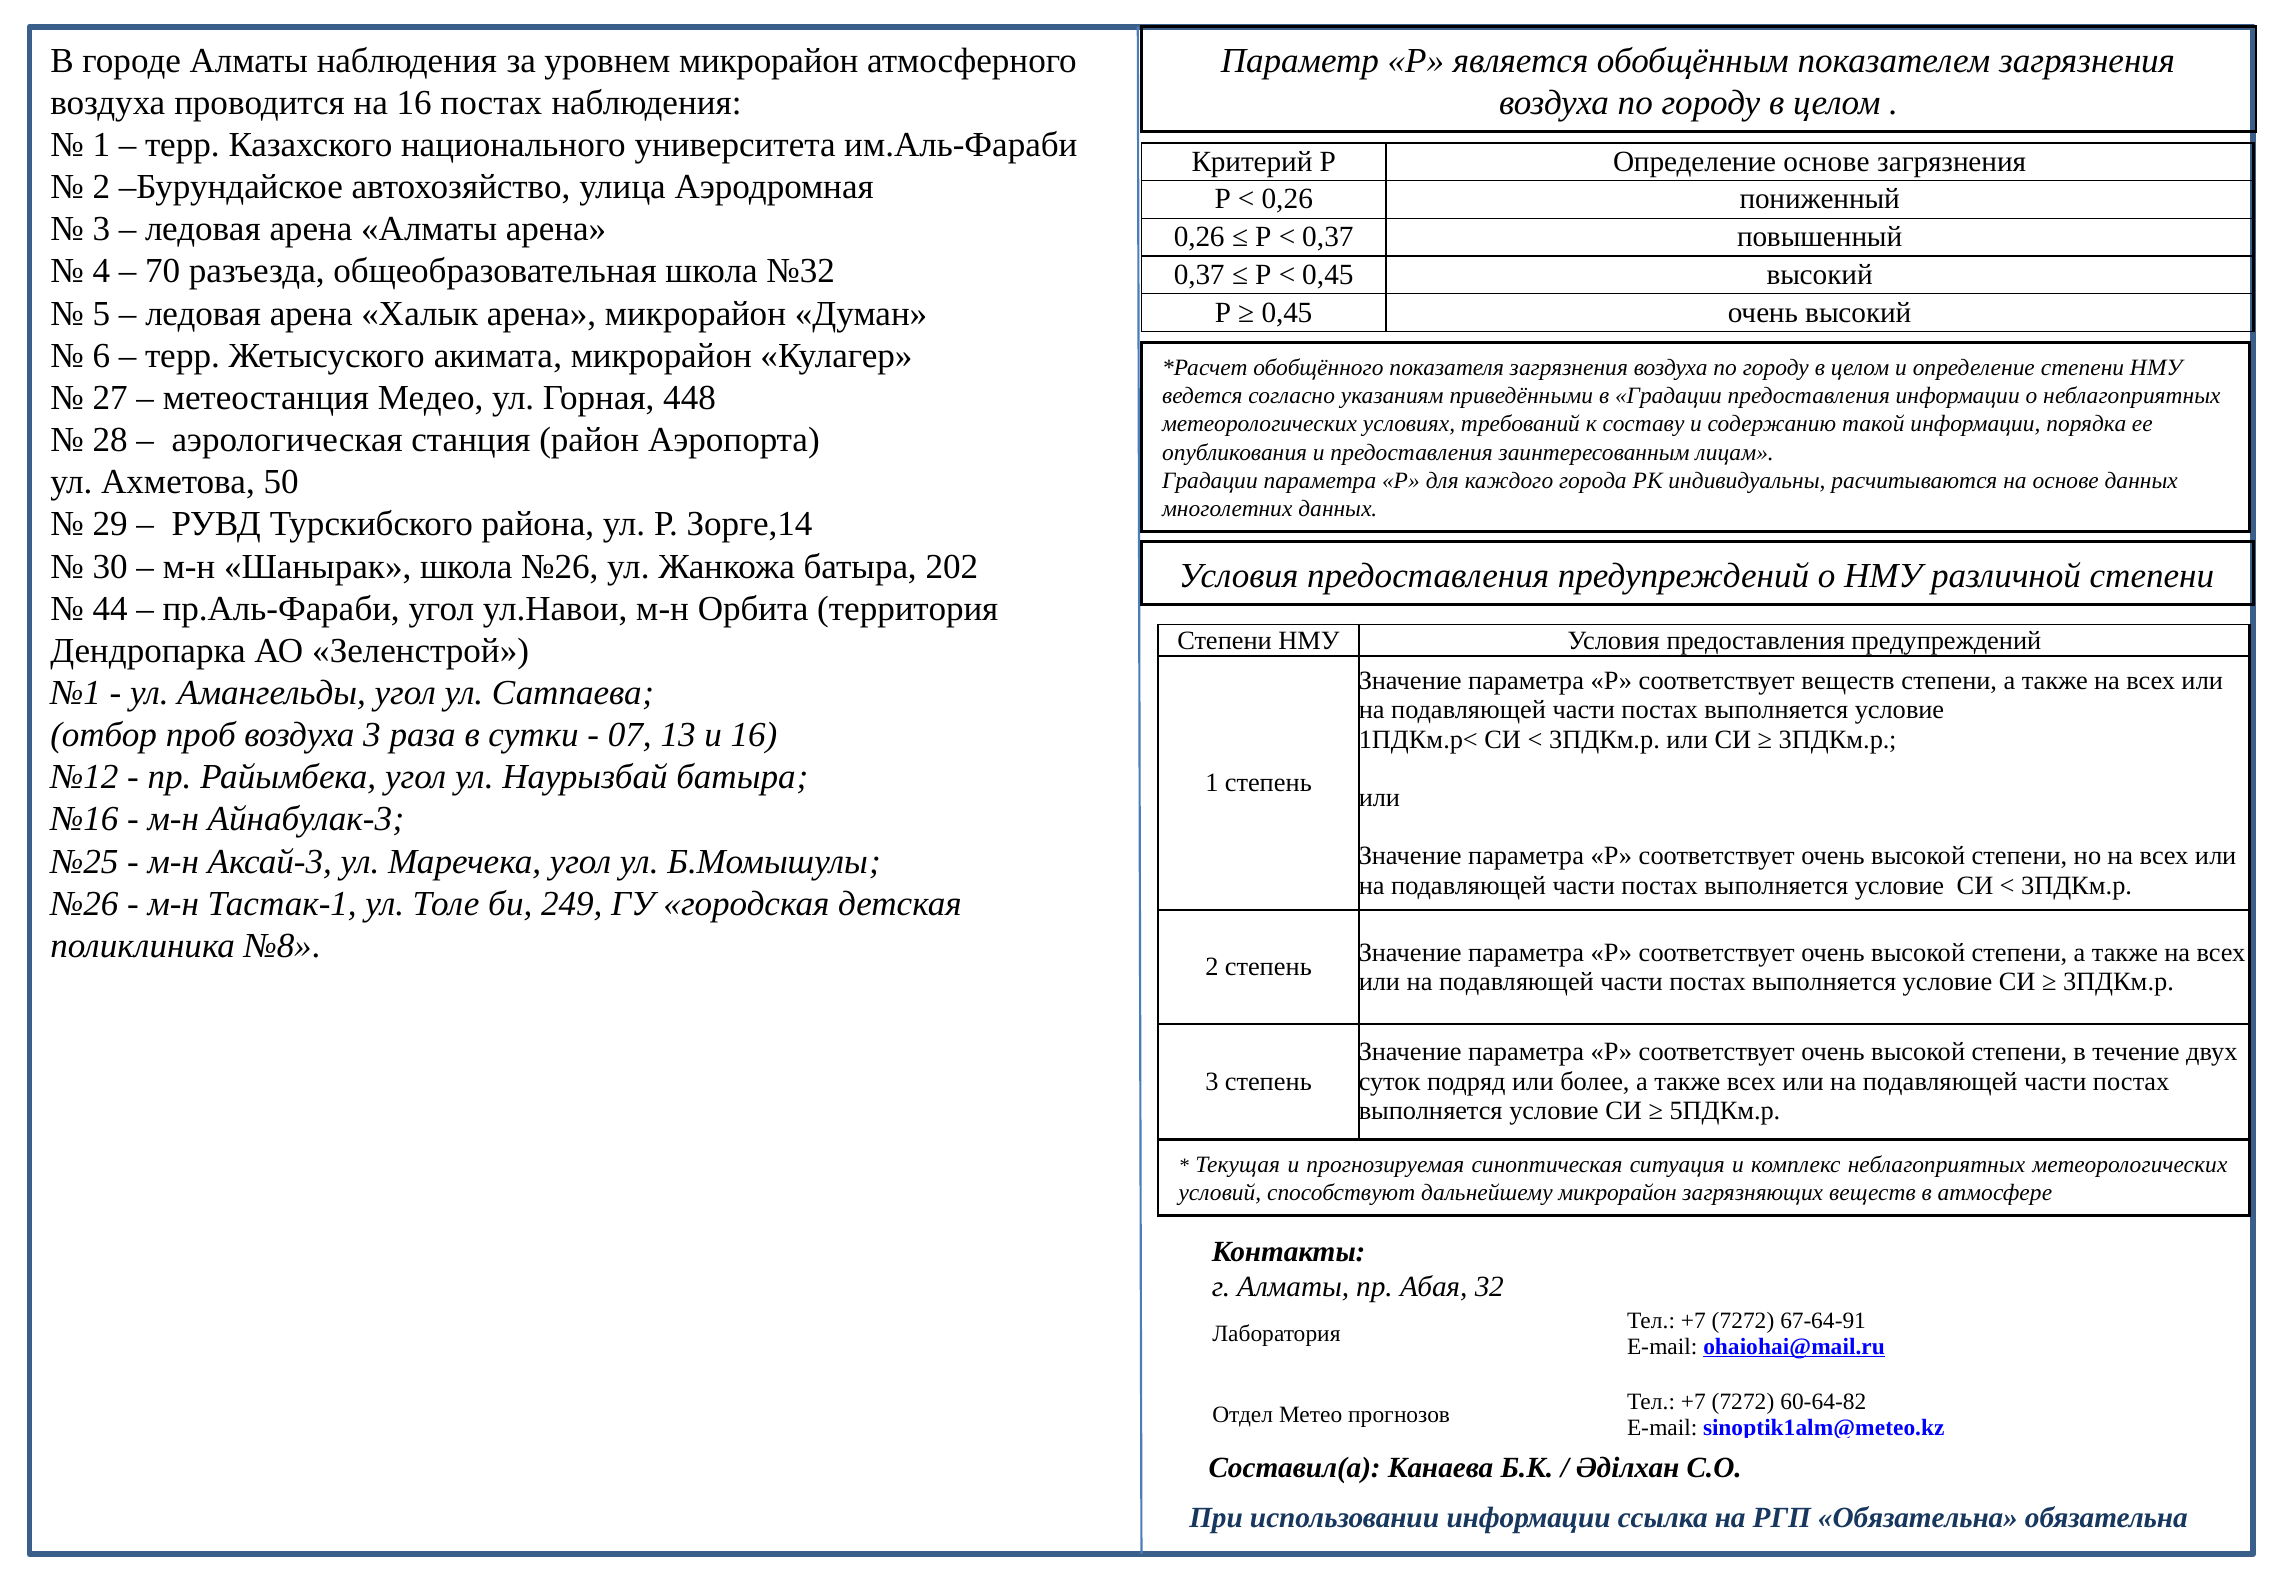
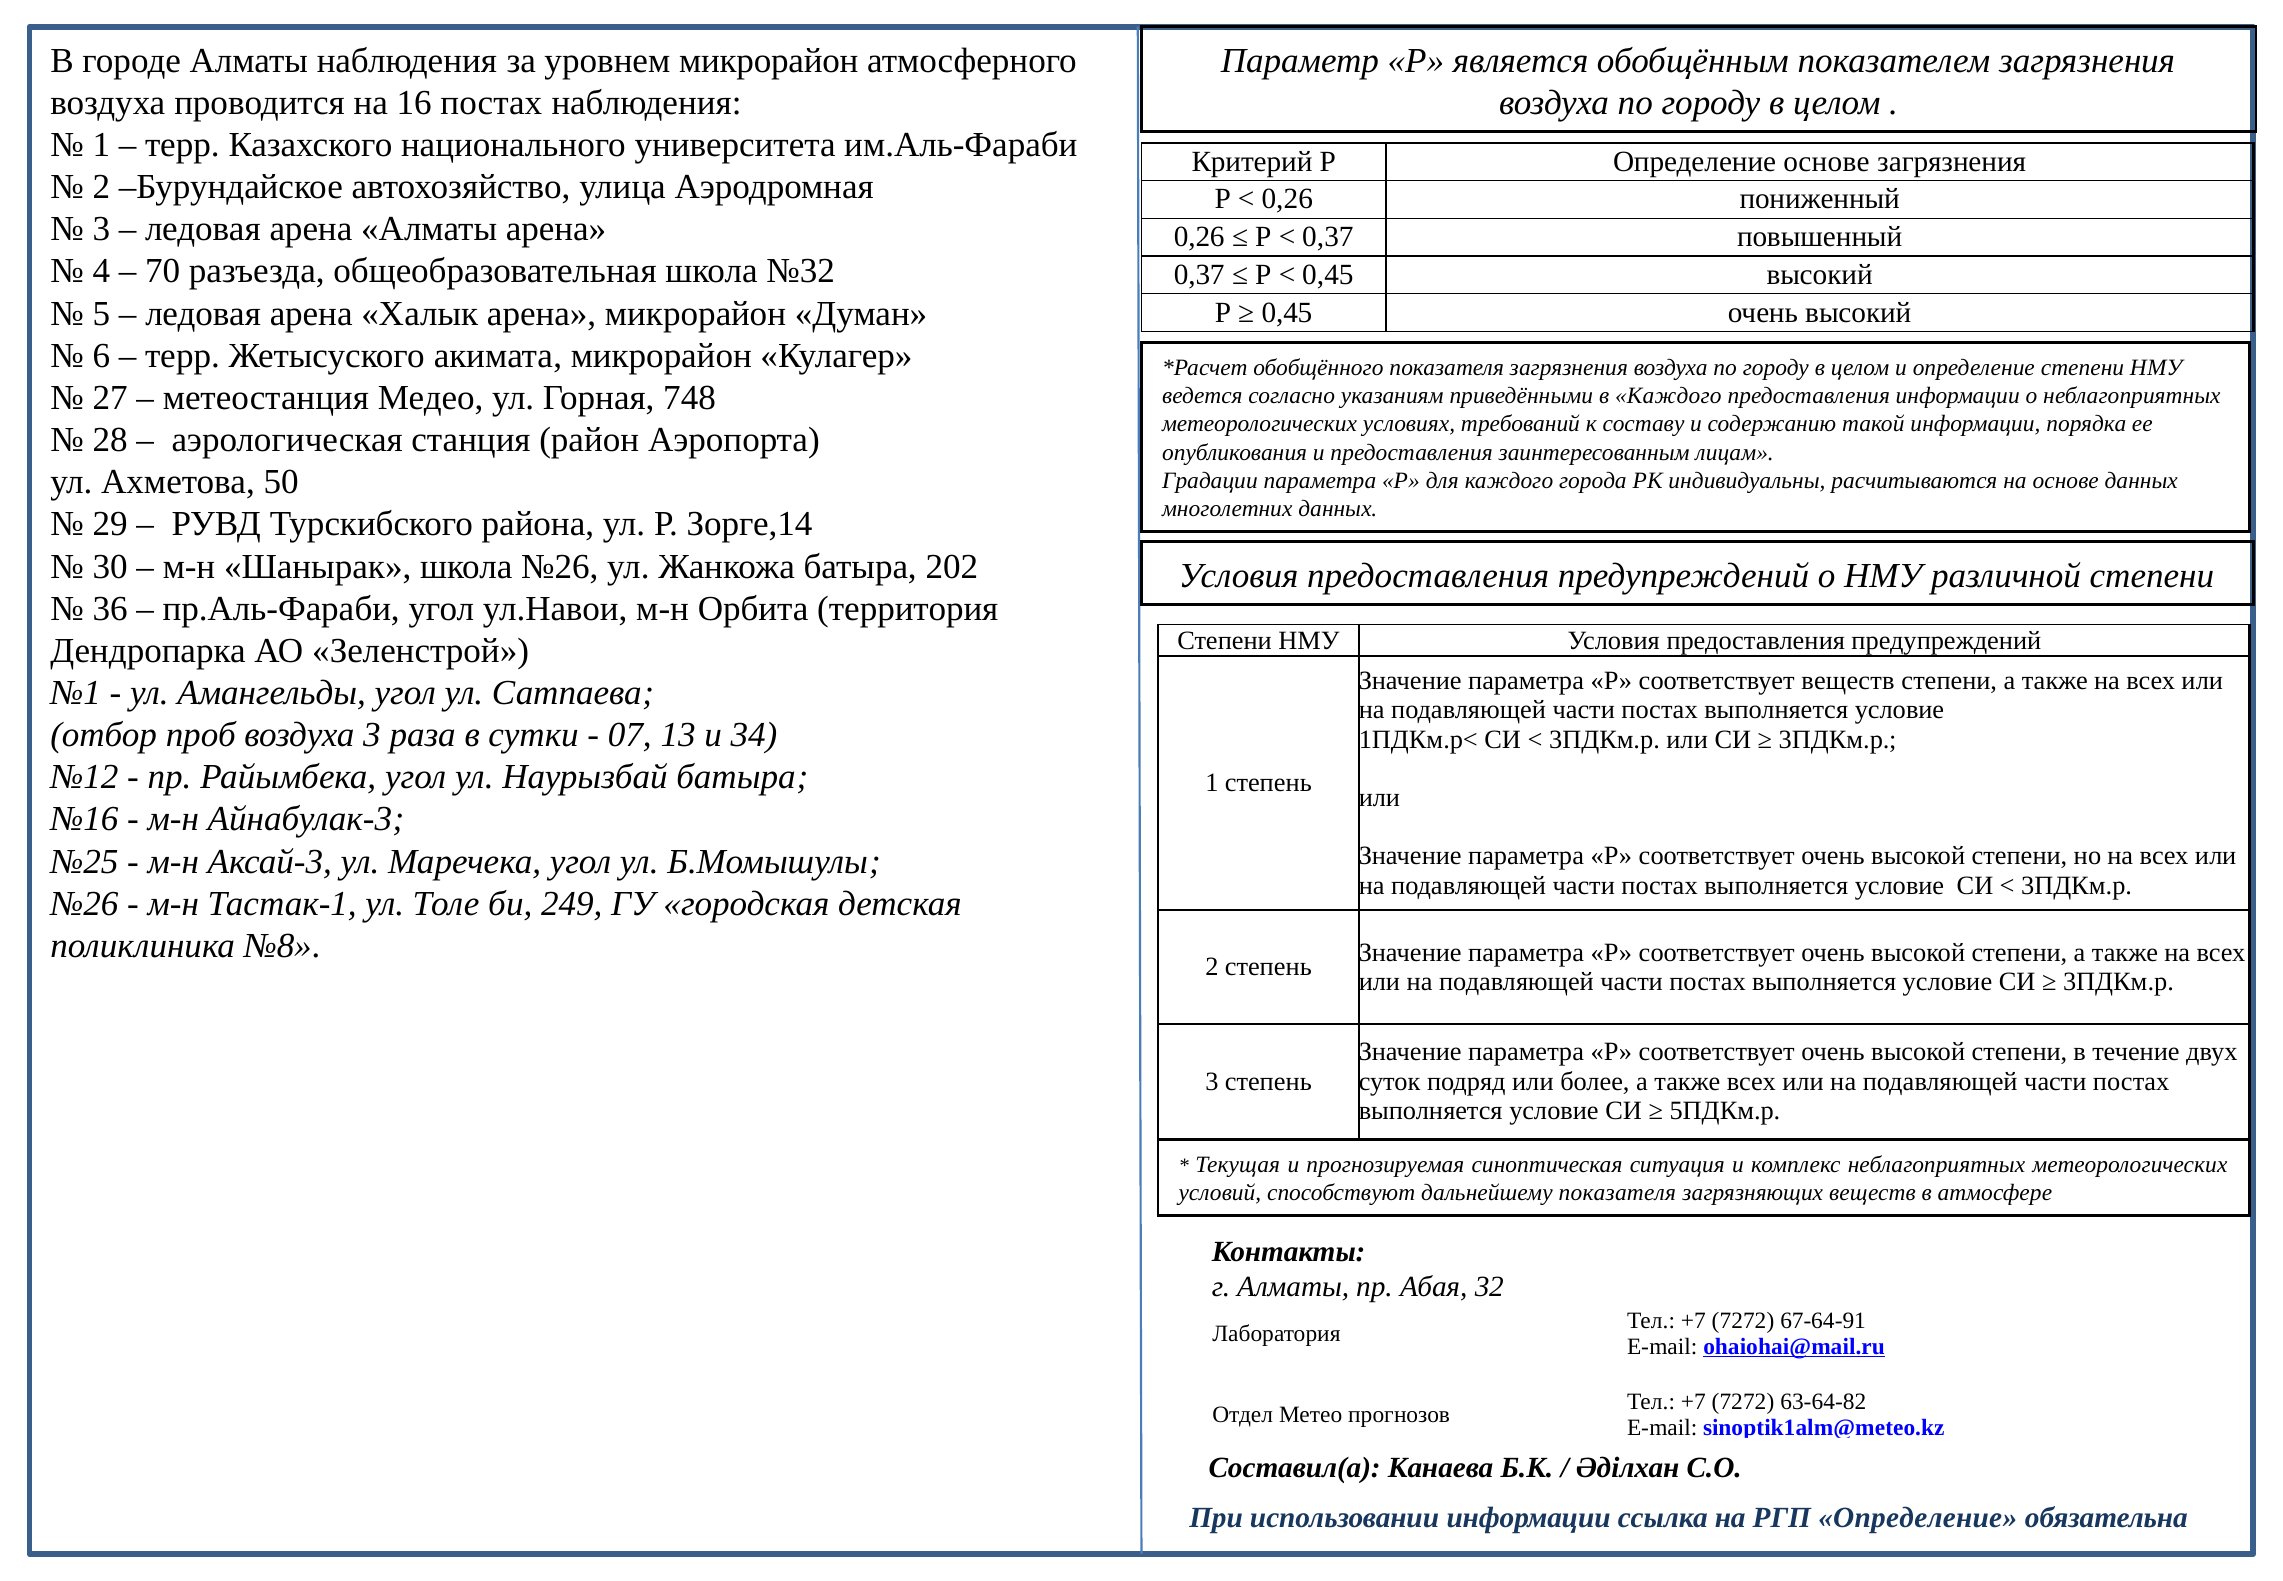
448: 448 -> 748
в Градации: Градации -> Каждого
44: 44 -> 36
и 16: 16 -> 34
дальнейшему микрорайон: микрорайон -> показателя
60-64-82: 60-64-82 -> 63-64-82
РГП Обязательна: Обязательна -> Определение
